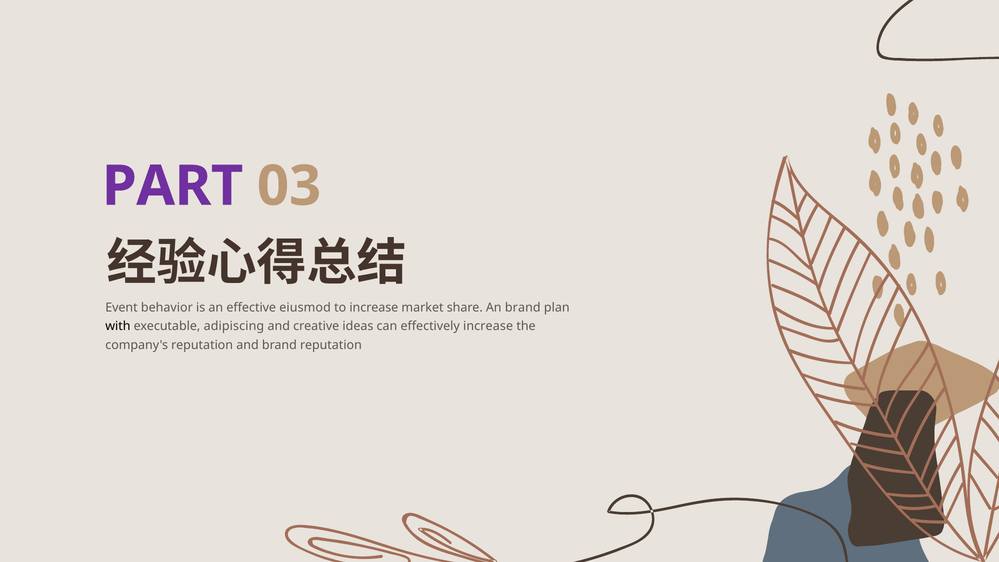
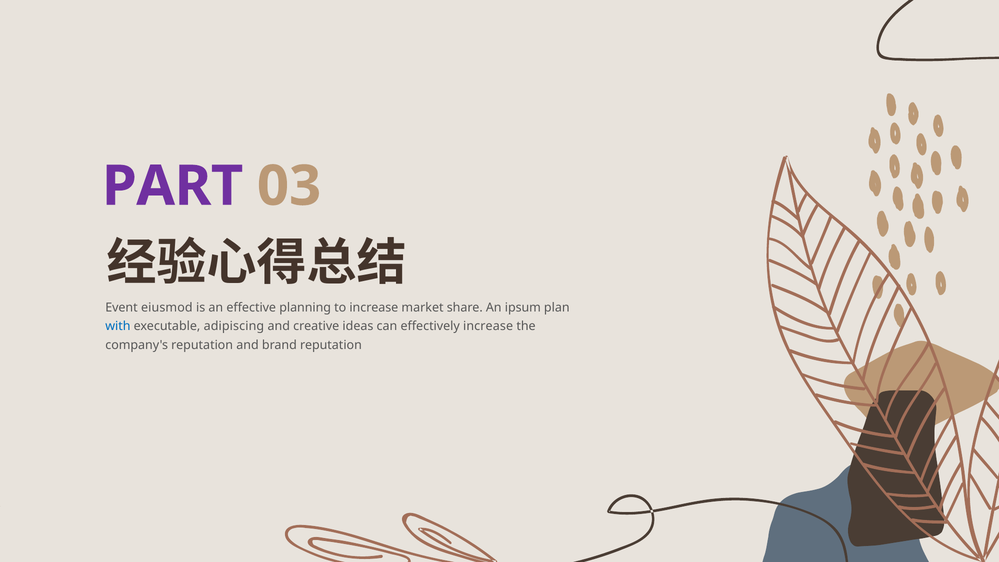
behavior: behavior -> eiusmod
eiusmod: eiusmod -> planning
An brand: brand -> ipsum
with colour: black -> blue
